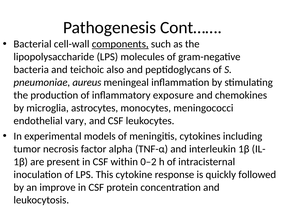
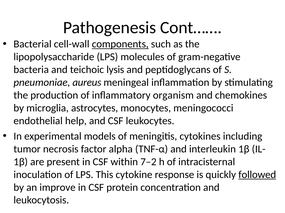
also: also -> lysis
exposure: exposure -> organism
vary: vary -> help
0–2: 0–2 -> 7–2
followed underline: none -> present
